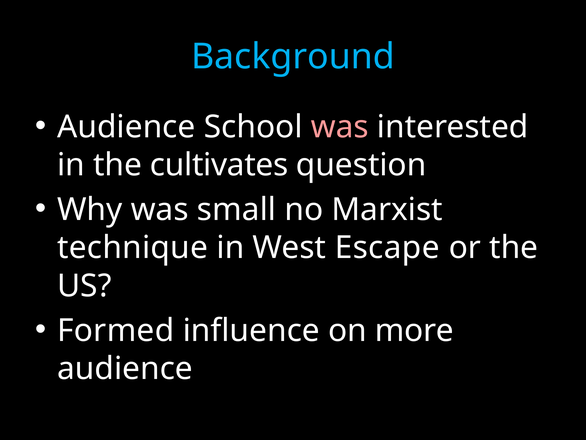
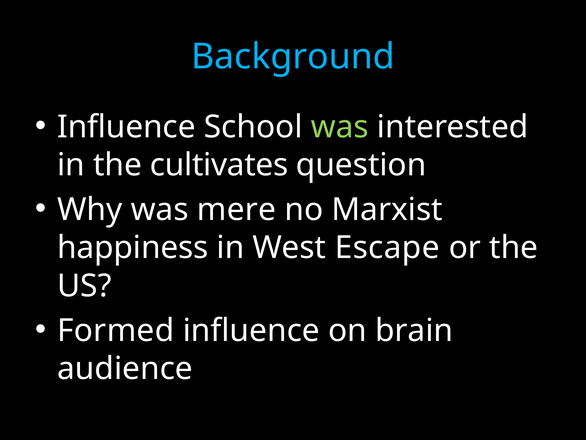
Audience at (126, 127): Audience -> Influence
was at (340, 127) colour: pink -> light green
small: small -> mere
technique: technique -> happiness
more: more -> brain
